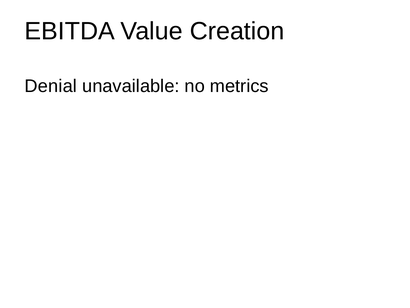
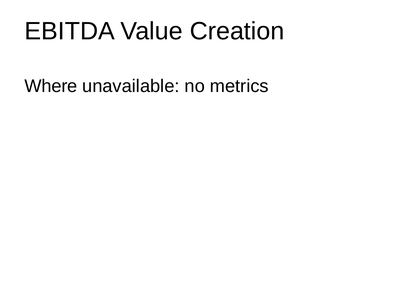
Denial: Denial -> Where
